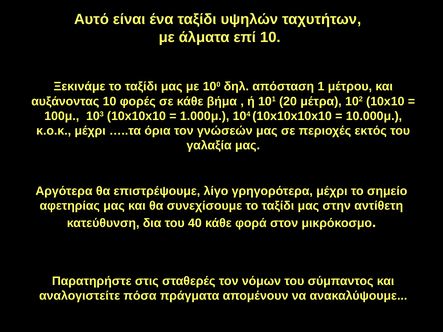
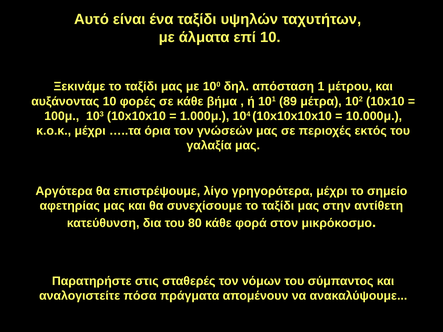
20: 20 -> 89
40: 40 -> 80
